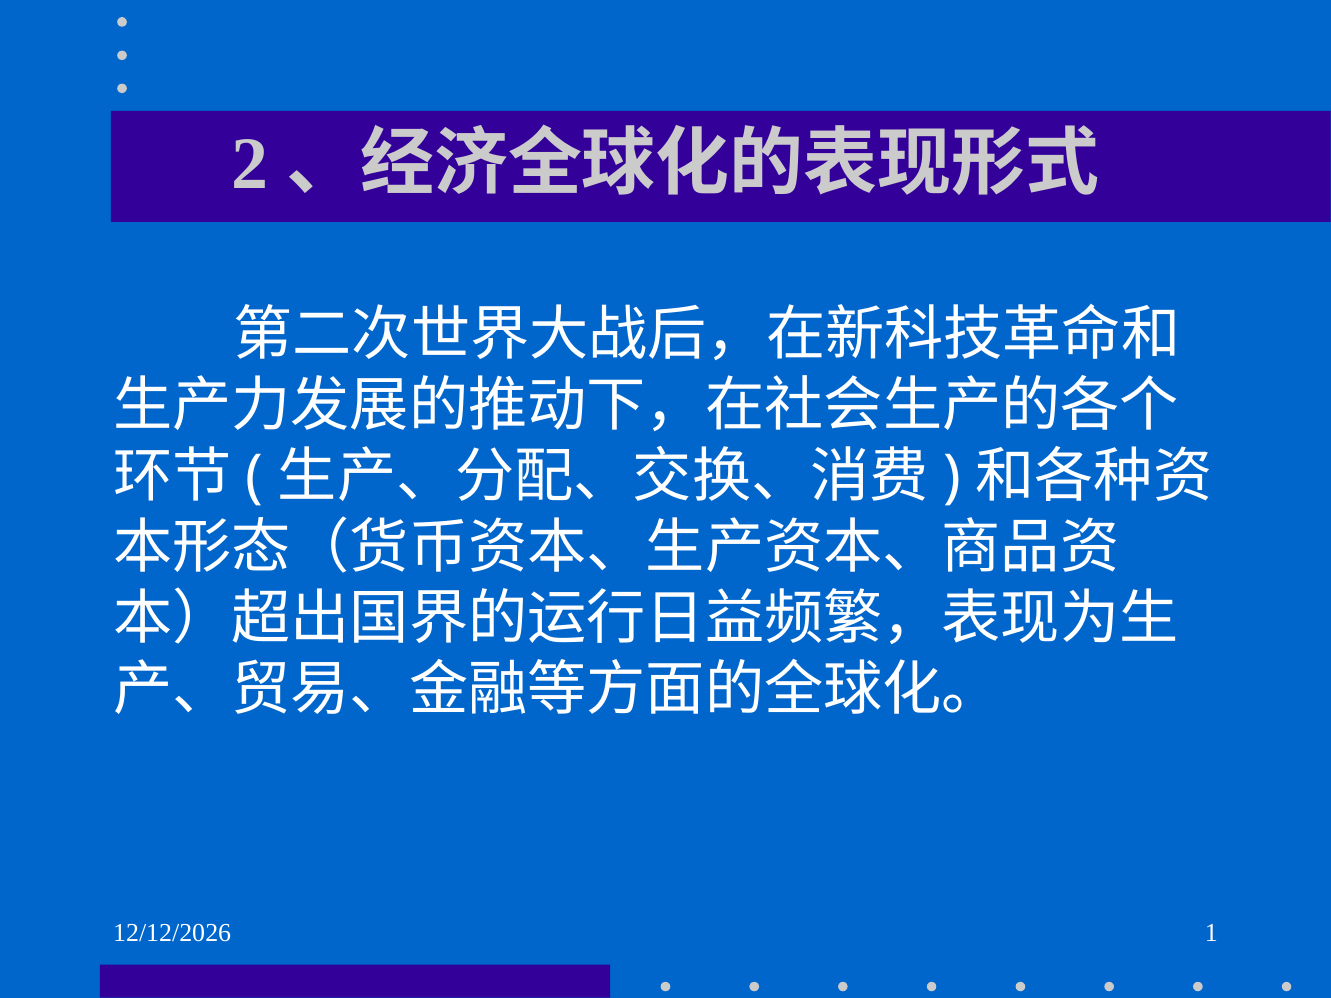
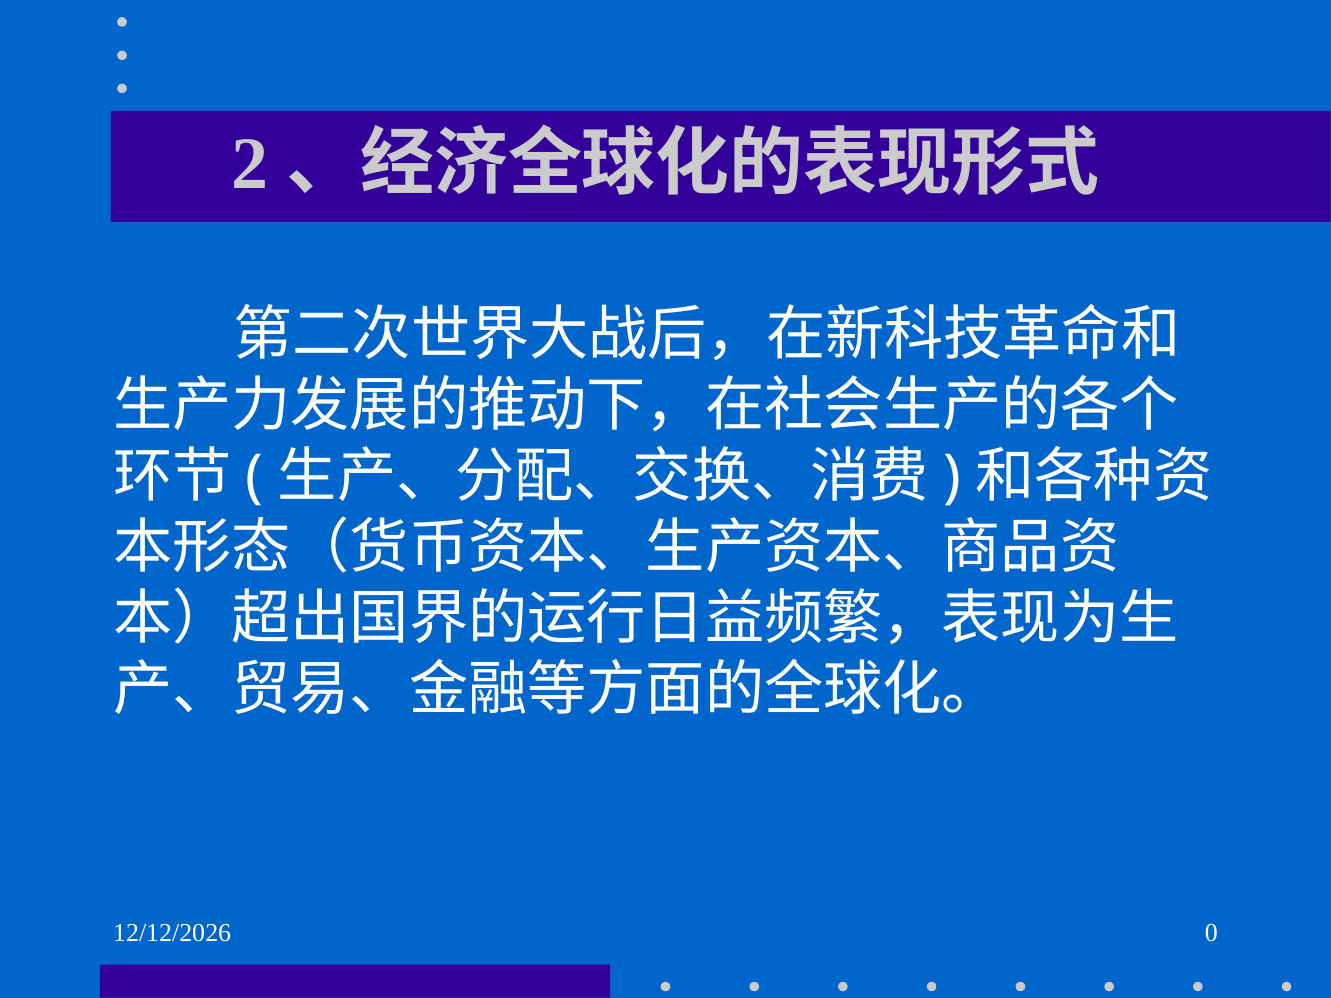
1: 1 -> 0
